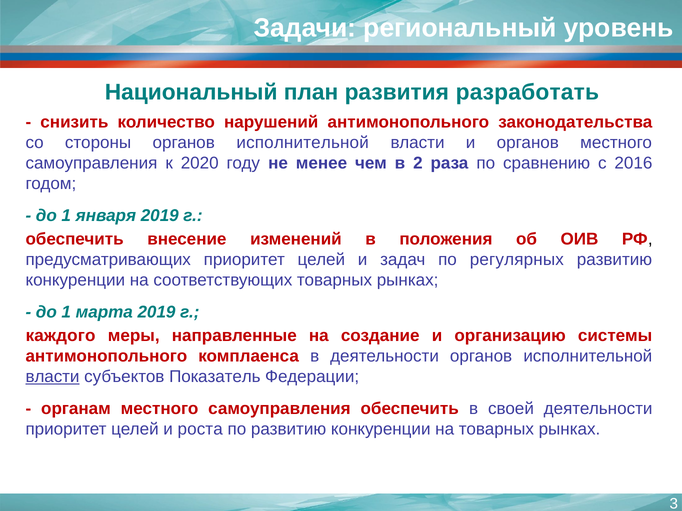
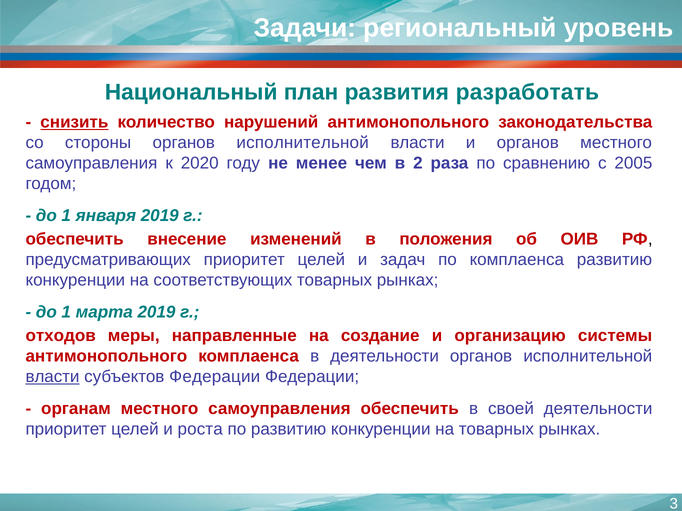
снизить underline: none -> present
2016: 2016 -> 2005
по регулярных: регулярных -> комплаенса
каждого: каждого -> отходов
субъектов Показатель: Показатель -> Федерации
